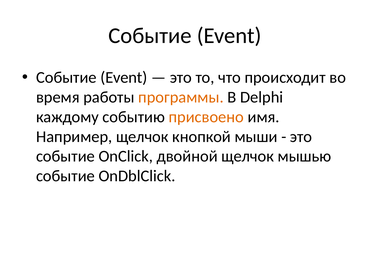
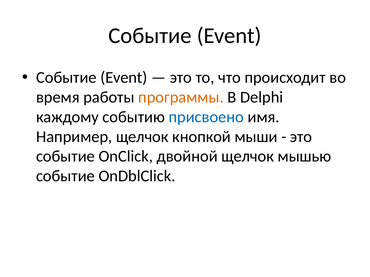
присвоено colour: orange -> blue
